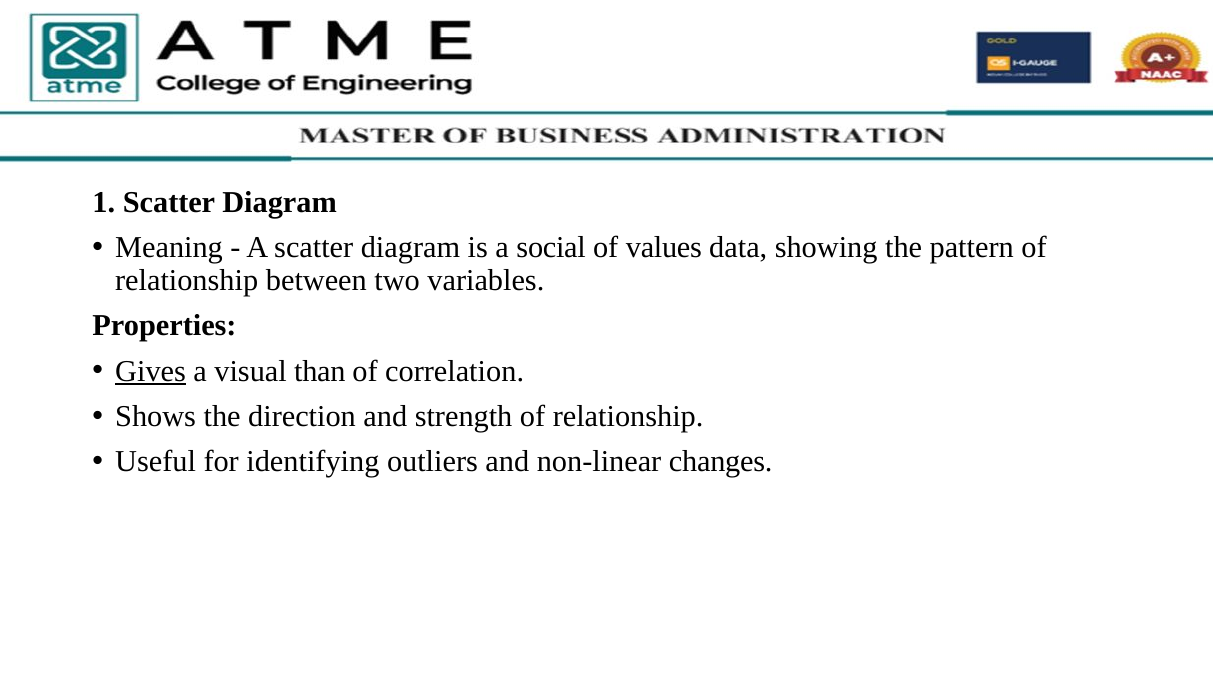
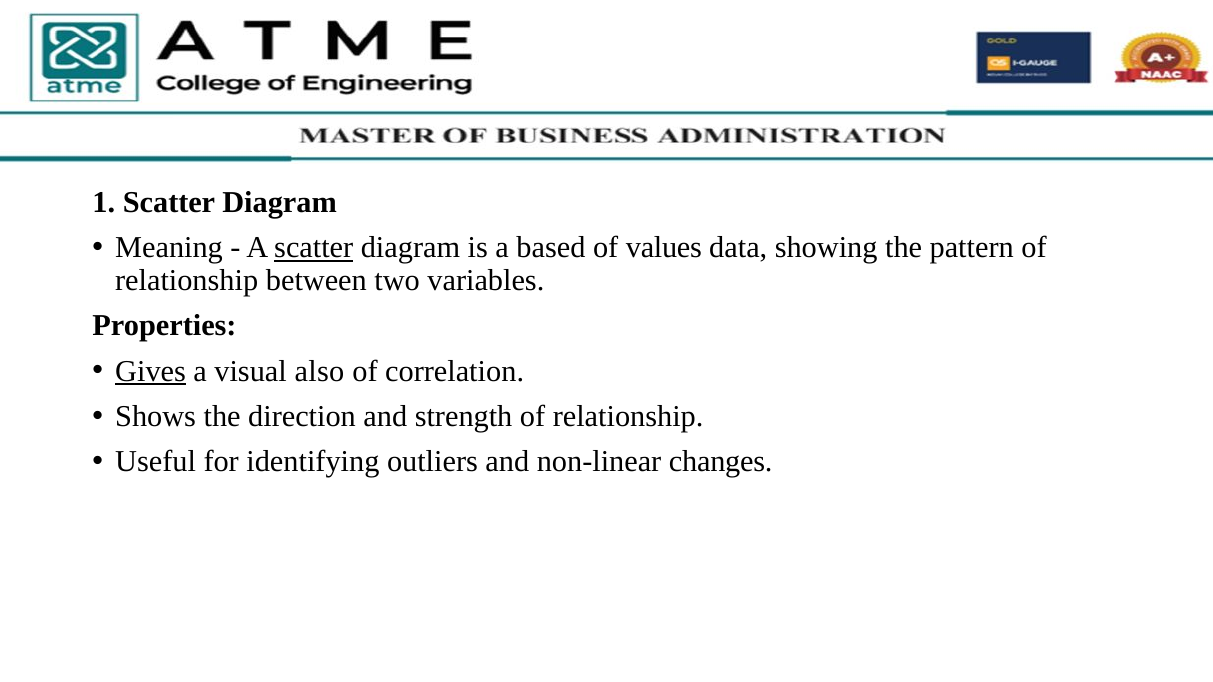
scatter at (314, 248) underline: none -> present
social: social -> based
than: than -> also
